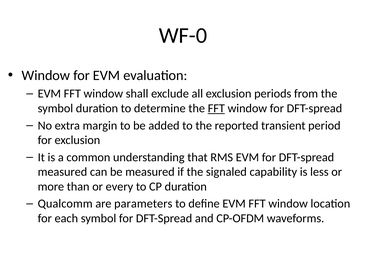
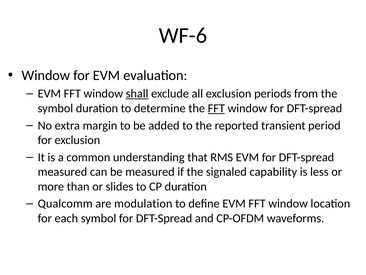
WF-0: WF-0 -> WF-6
shall underline: none -> present
every: every -> slides
parameters: parameters -> modulation
